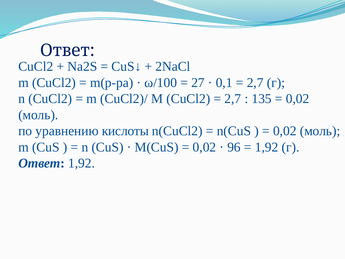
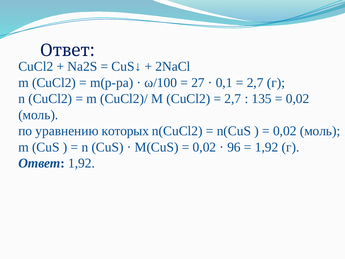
кислоты: кислоты -> которых
